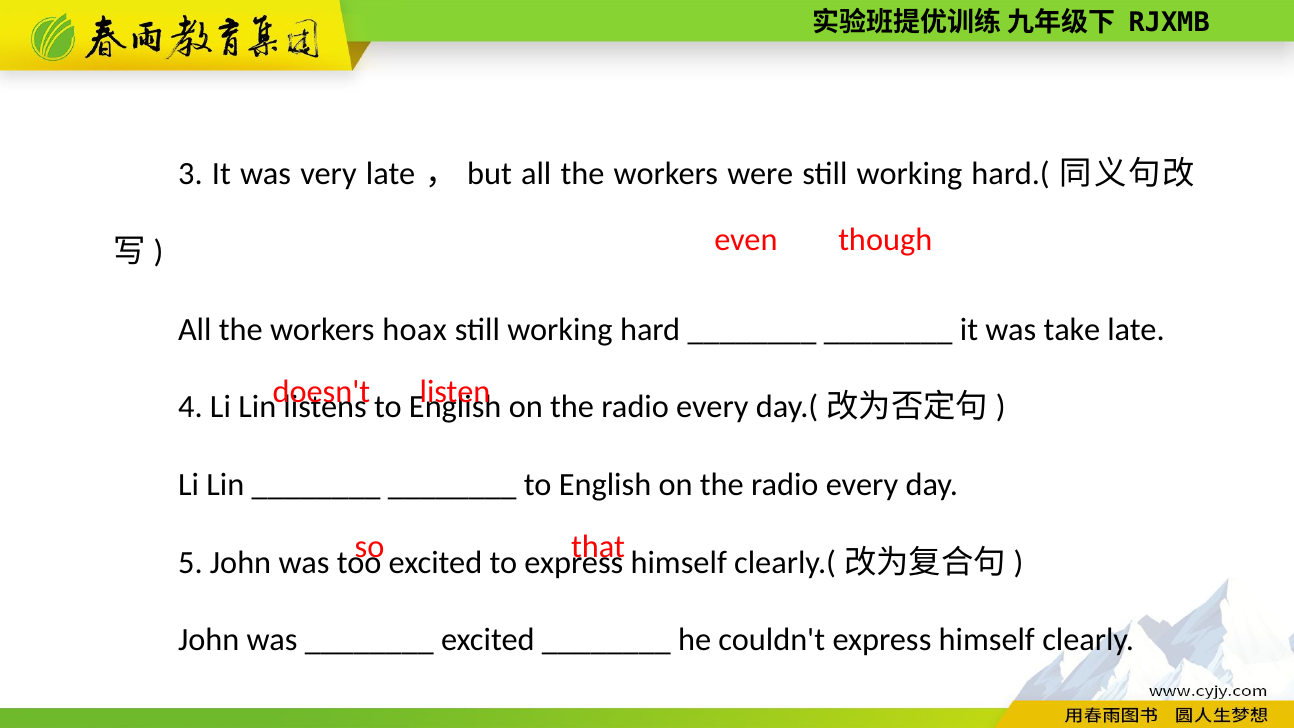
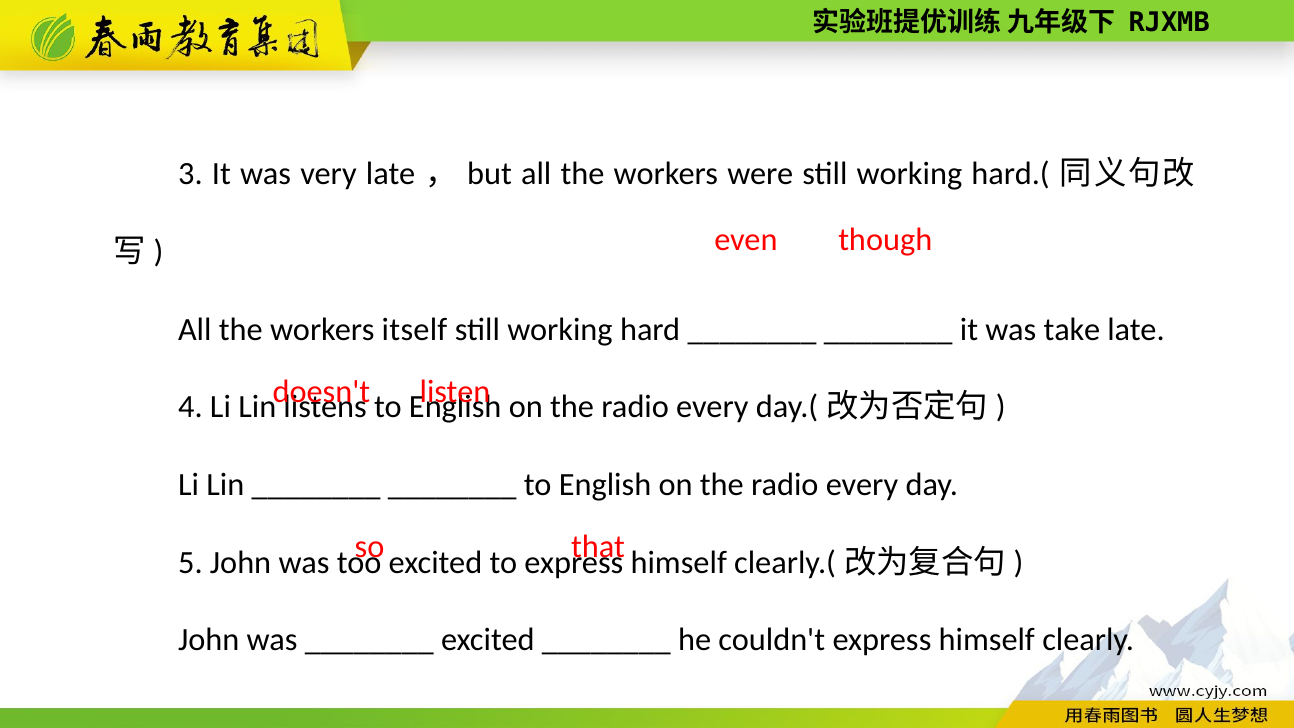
hoax: hoax -> itself
